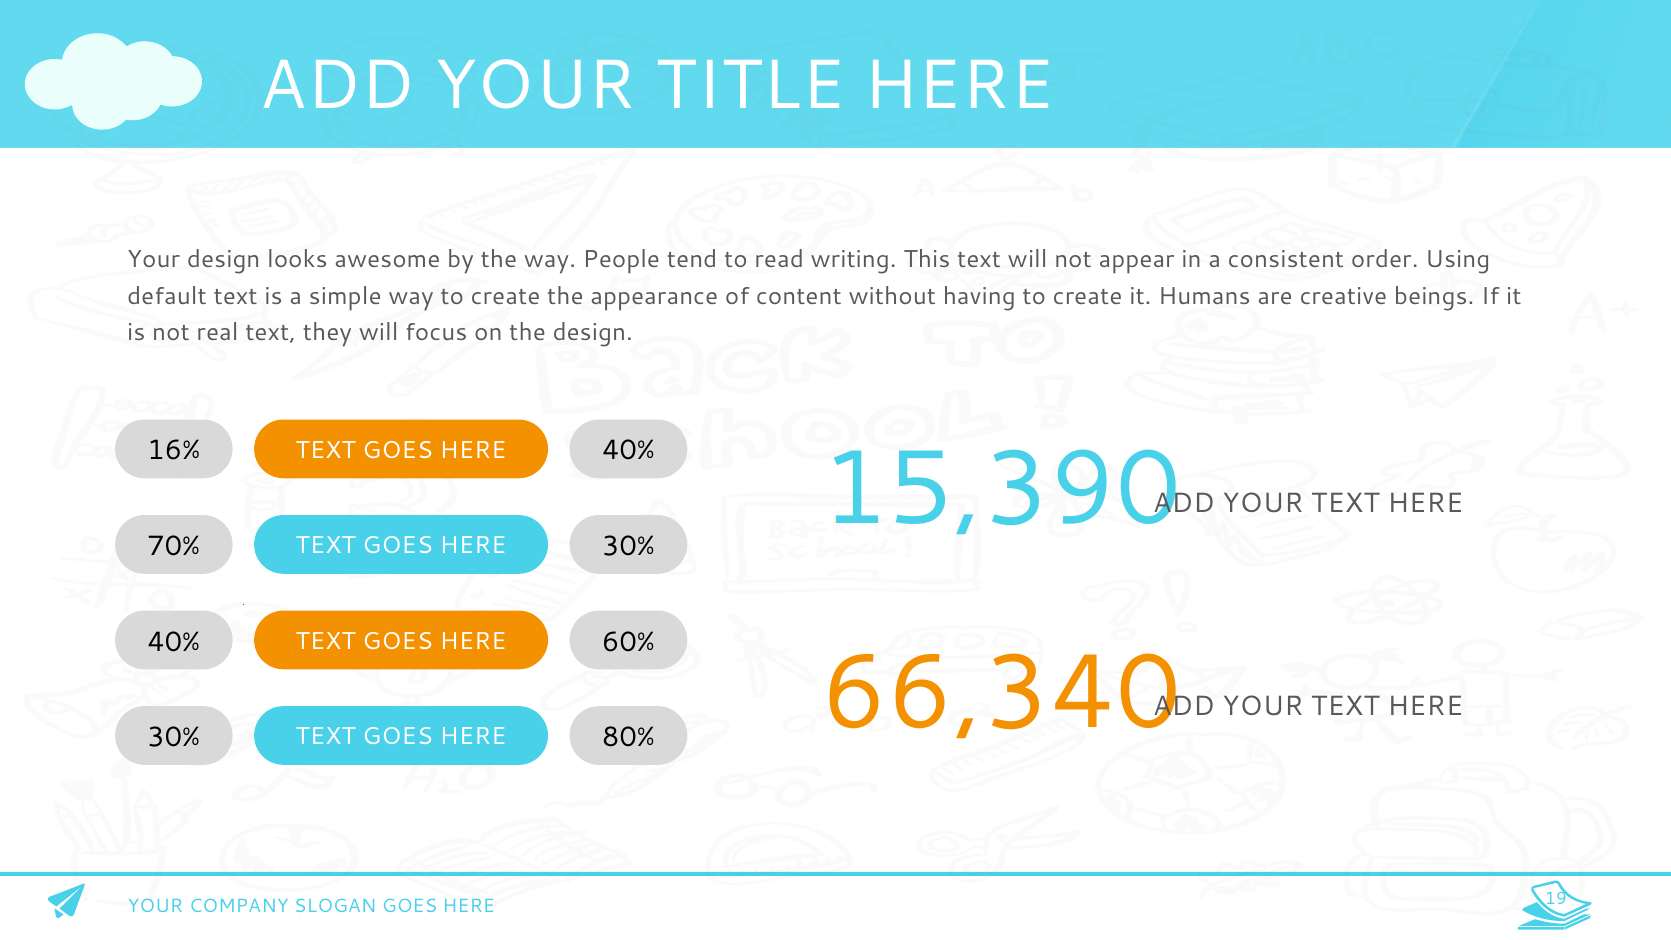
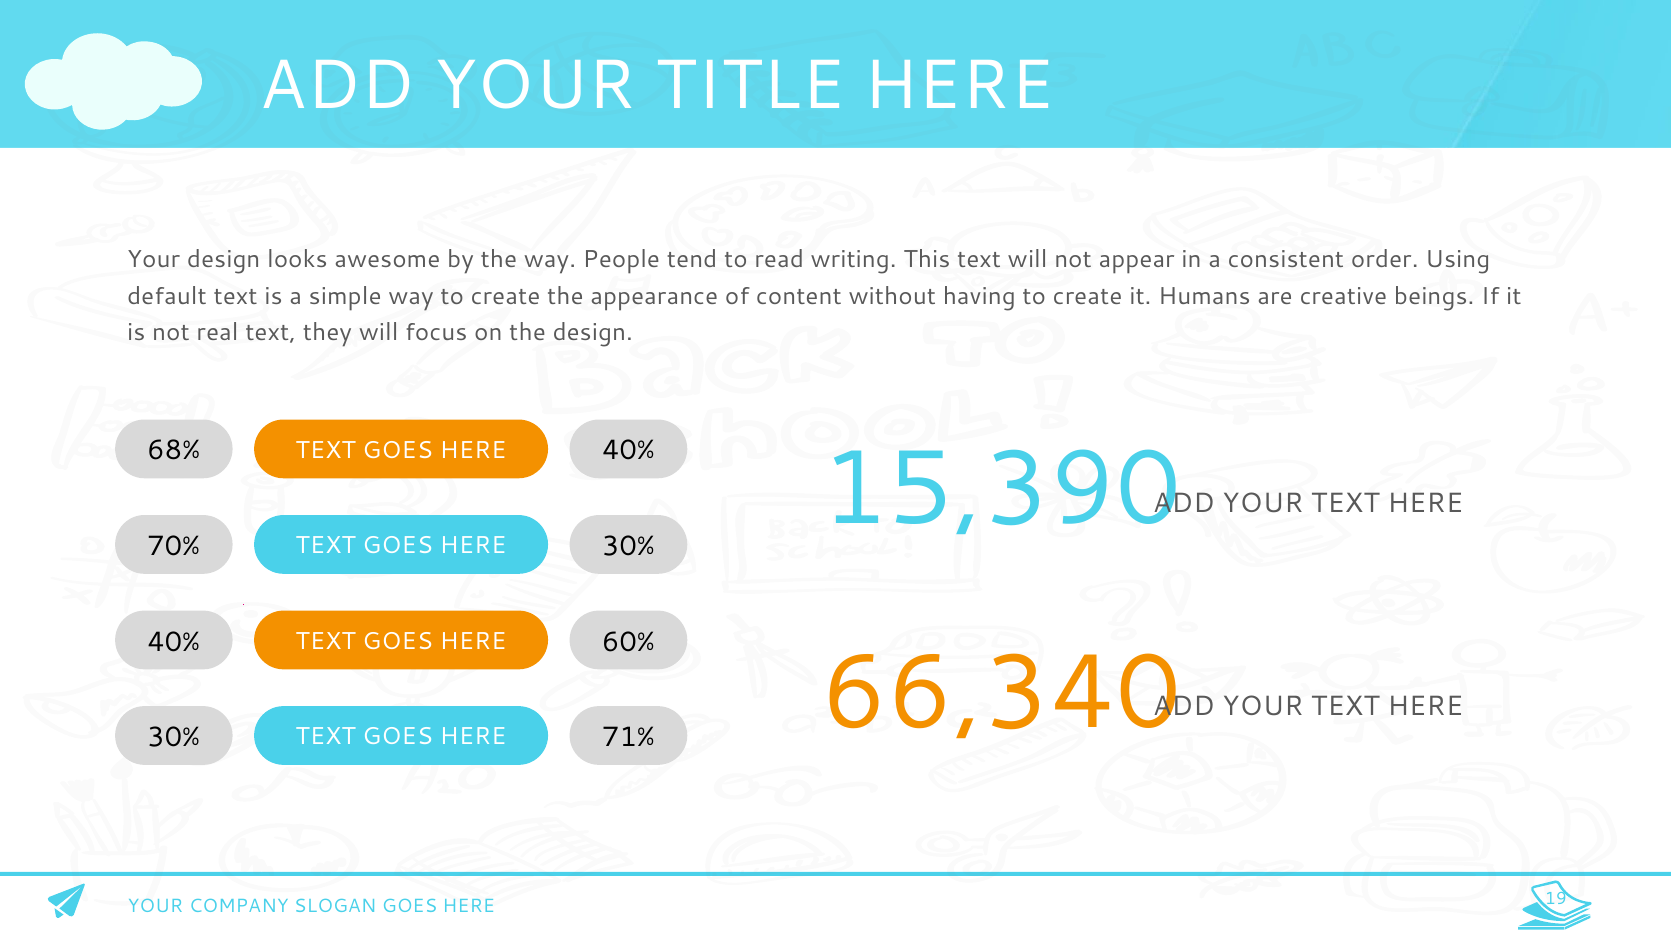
16%: 16% -> 68%
80%: 80% -> 71%
